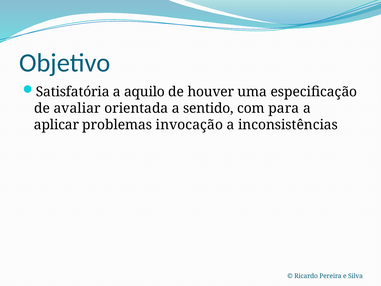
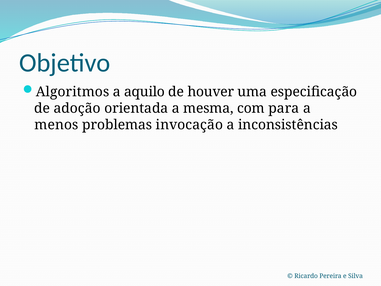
Satisfatória: Satisfatória -> Algoritmos
avaliar: avaliar -> adoção
sentido: sentido -> mesma
aplicar: aplicar -> menos
